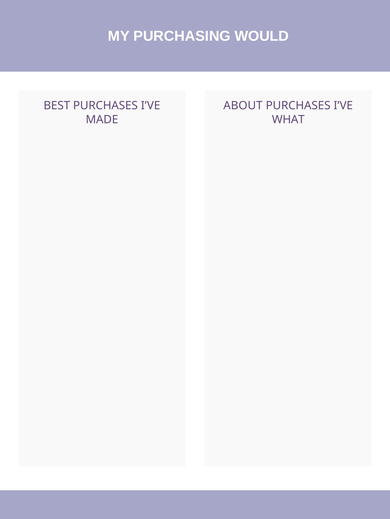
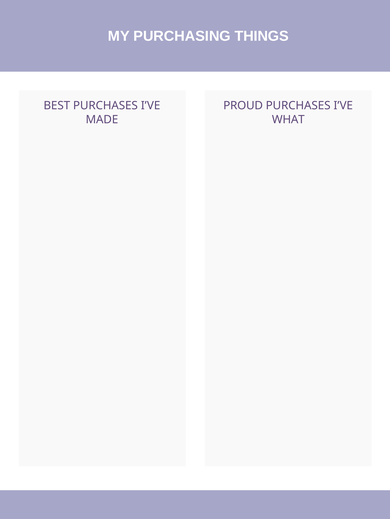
WOULD: WOULD -> THINGS
ABOUT: ABOUT -> PROUD
